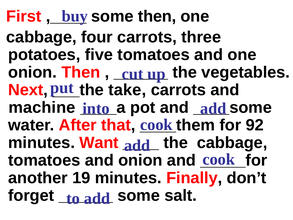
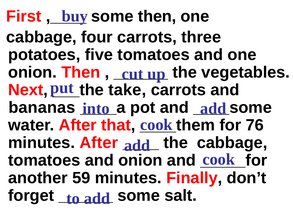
machine: machine -> bananas
92: 92 -> 76
minutes Want: Want -> After
19: 19 -> 59
